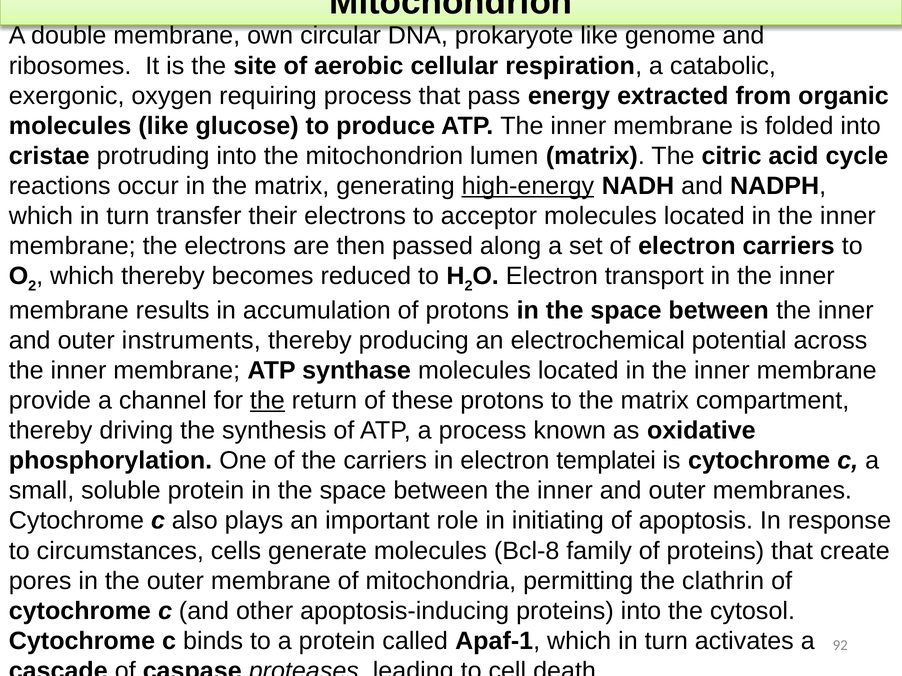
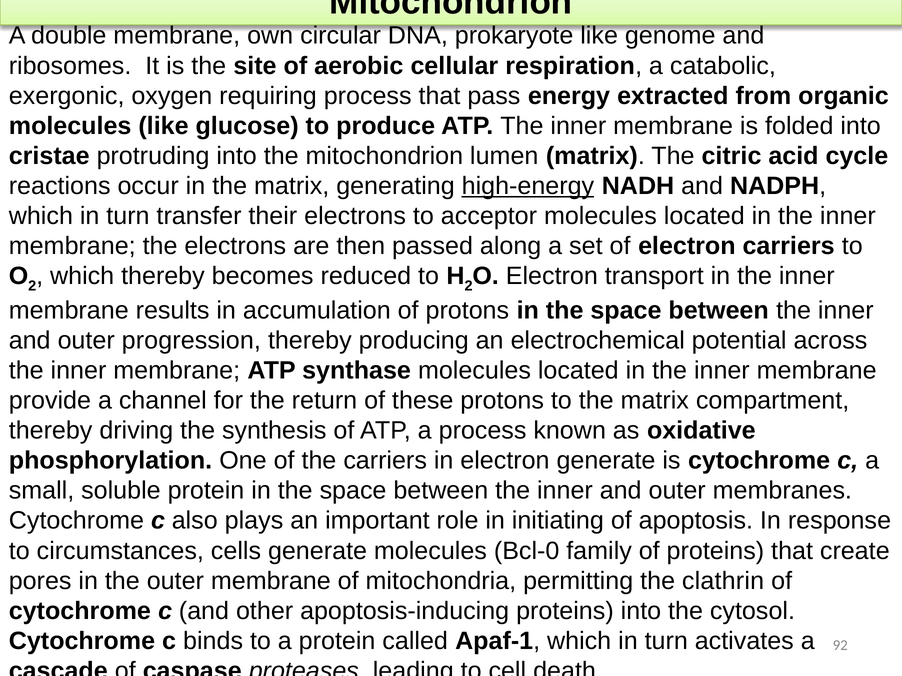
instruments: instruments -> progression
the at (267, 401) underline: present -> none
electron templatei: templatei -> generate
Bcl-8: Bcl-8 -> Bcl-0
